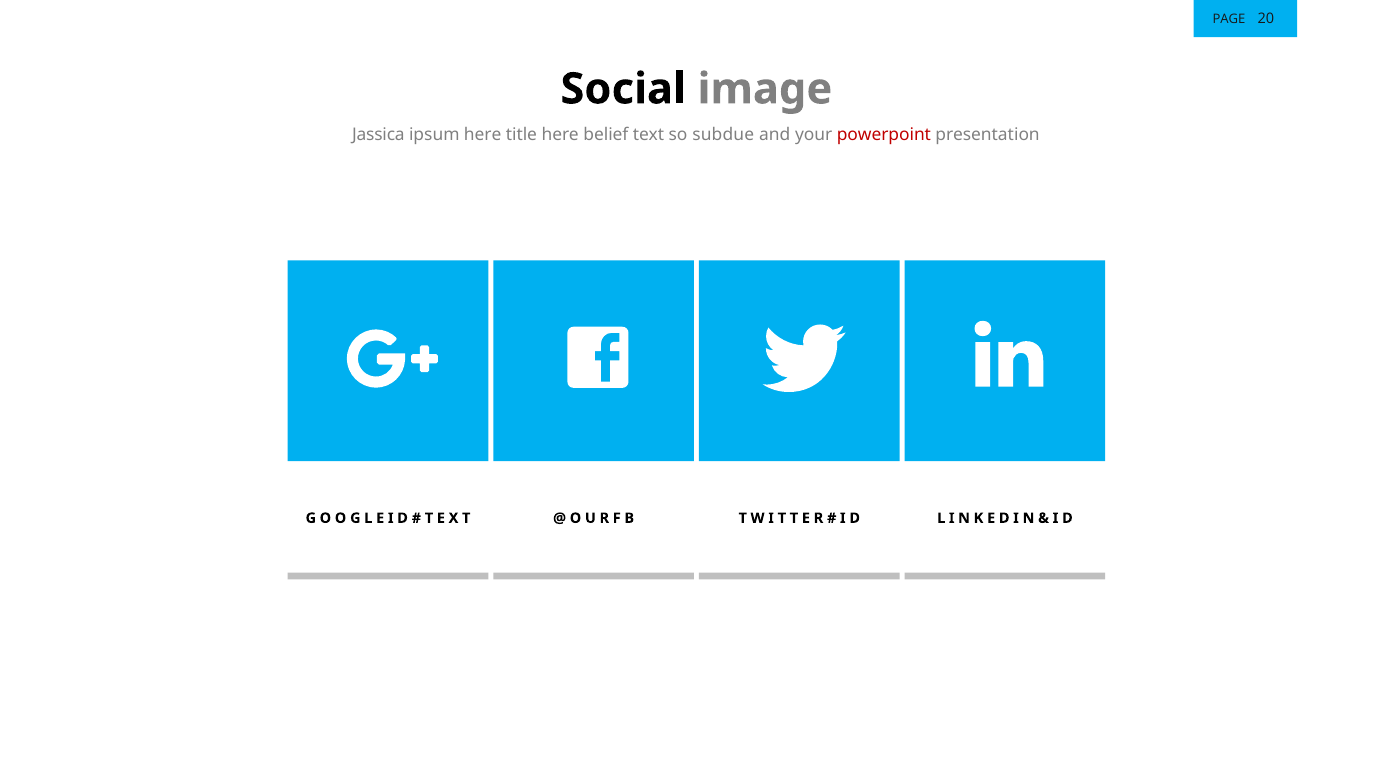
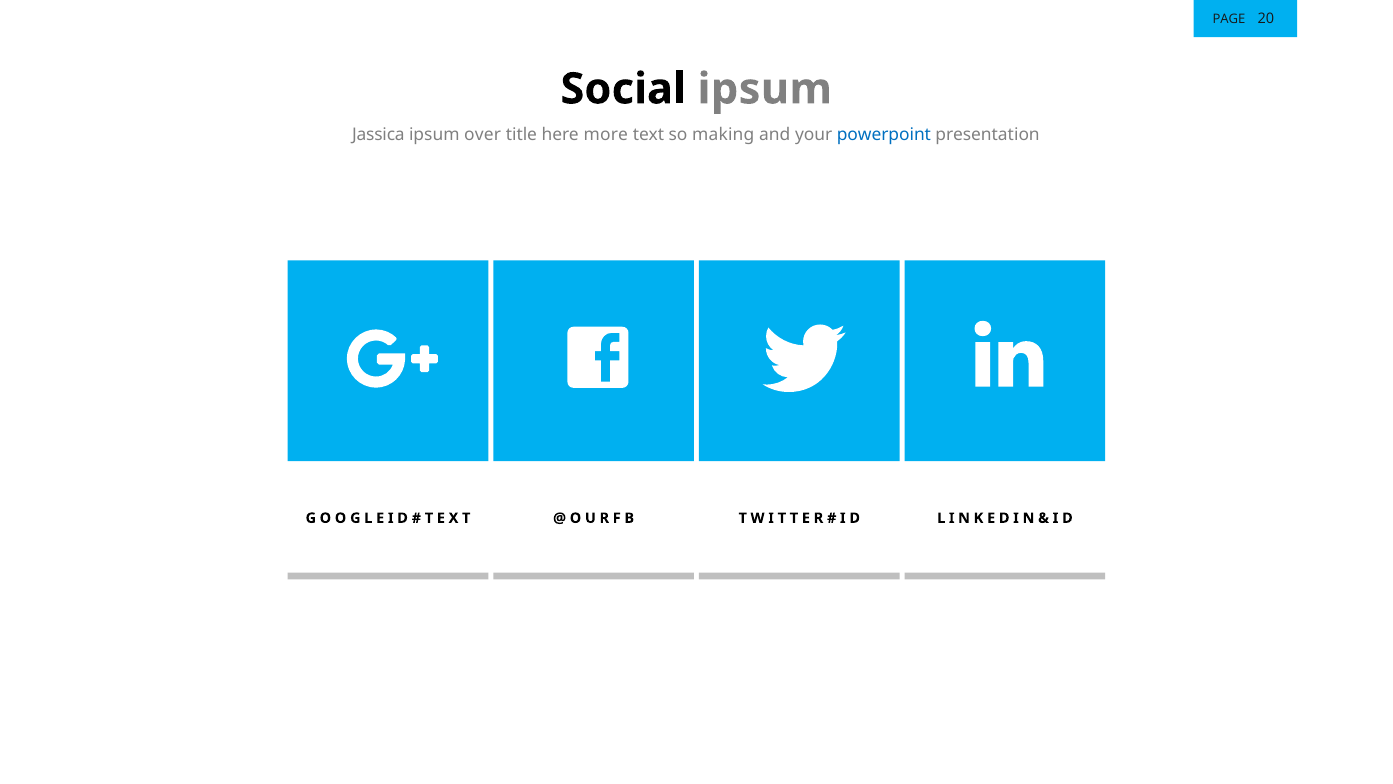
Social image: image -> ipsum
ipsum here: here -> over
belief: belief -> more
subdue: subdue -> making
powerpoint colour: red -> blue
